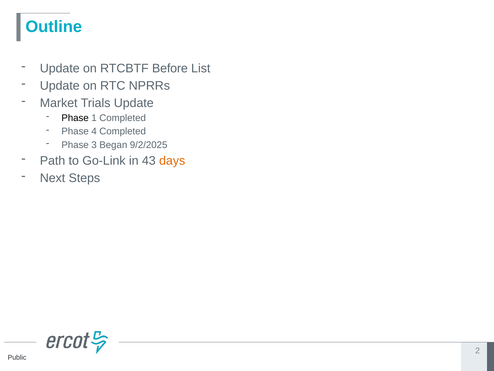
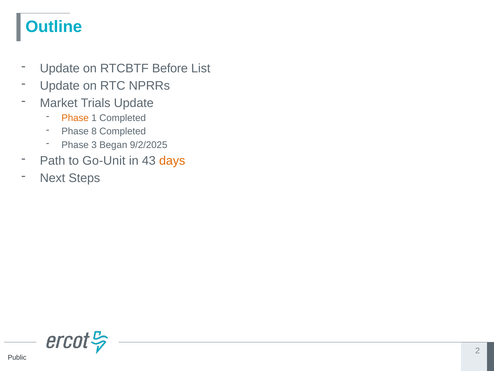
Phase at (75, 118) colour: black -> orange
4: 4 -> 8
Go-Link: Go-Link -> Go-Unit
